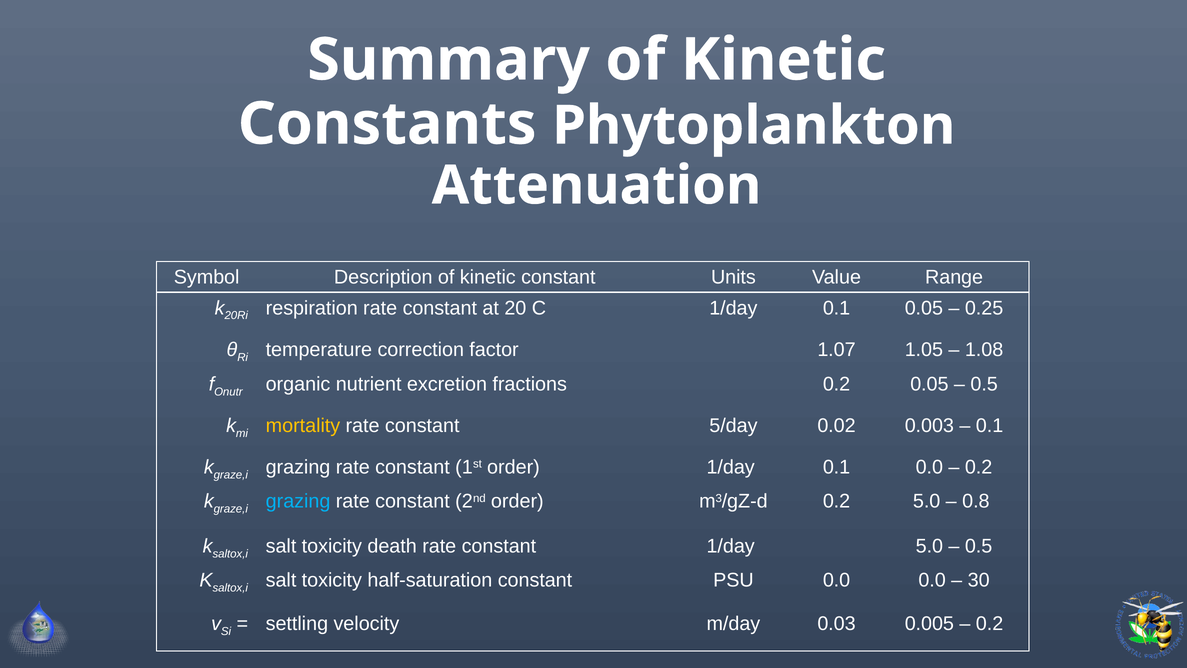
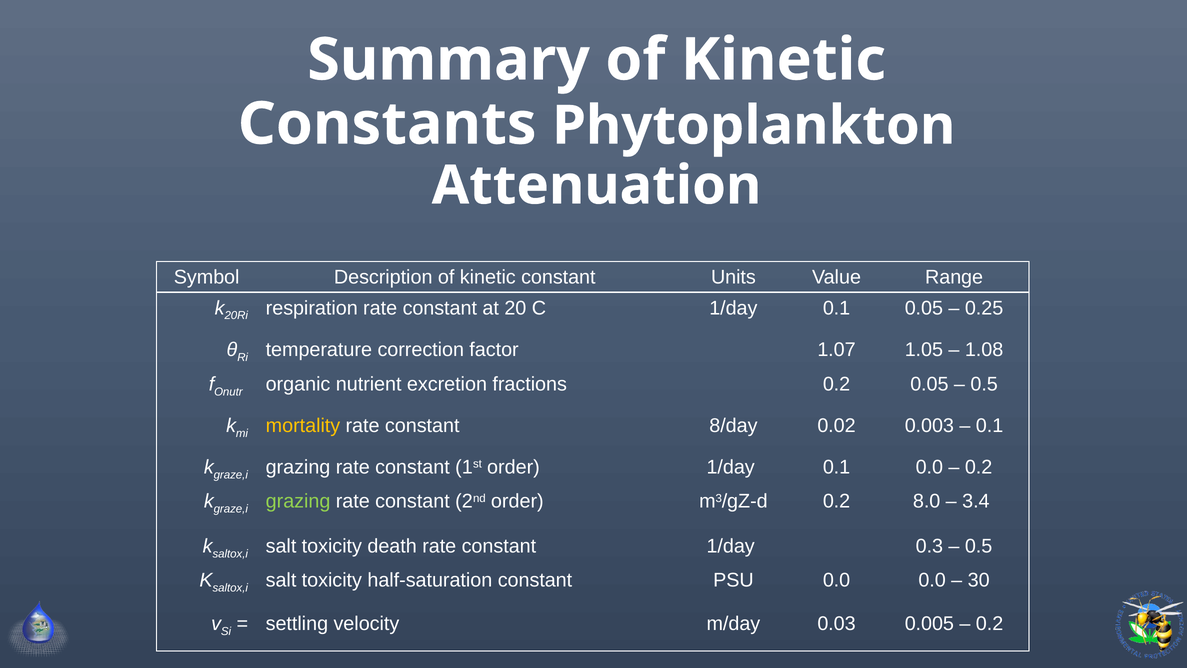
5/day: 5/day -> 8/day
grazing at (298, 501) colour: light blue -> light green
0.2 5.0: 5.0 -> 8.0
0.8: 0.8 -> 3.4
1/day 5.0: 5.0 -> 0.3
